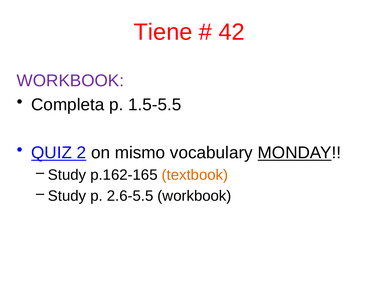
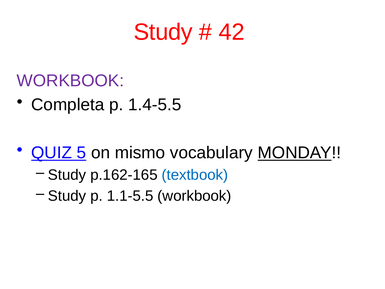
Tiene at (163, 32): Tiene -> Study
1.5-5.5: 1.5-5.5 -> 1.4-5.5
2: 2 -> 5
textbook colour: orange -> blue
2.6-5.5: 2.6-5.5 -> 1.1-5.5
